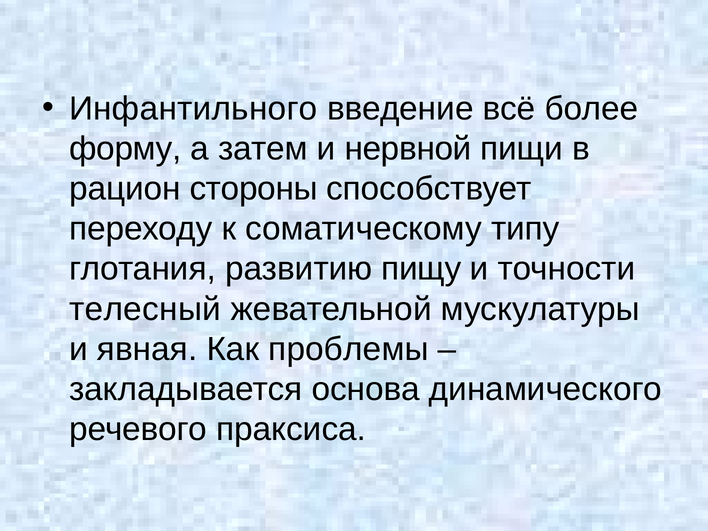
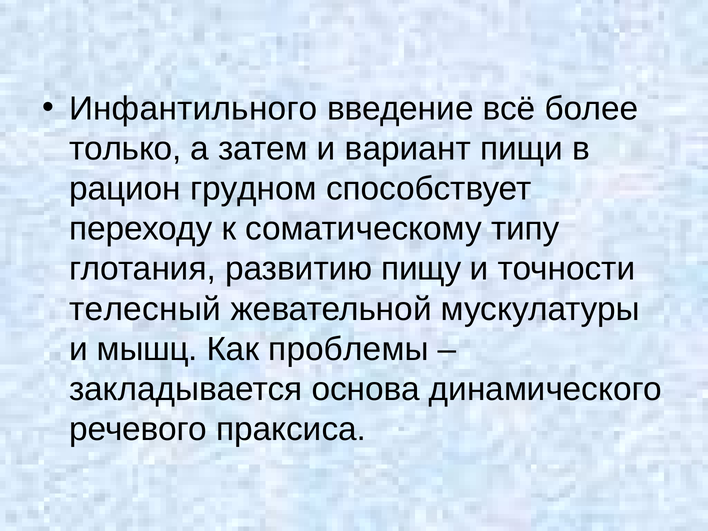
форму: форму -> только
нервной: нервной -> вариант
стороны: стороны -> грудном
явная: явная -> мышц
